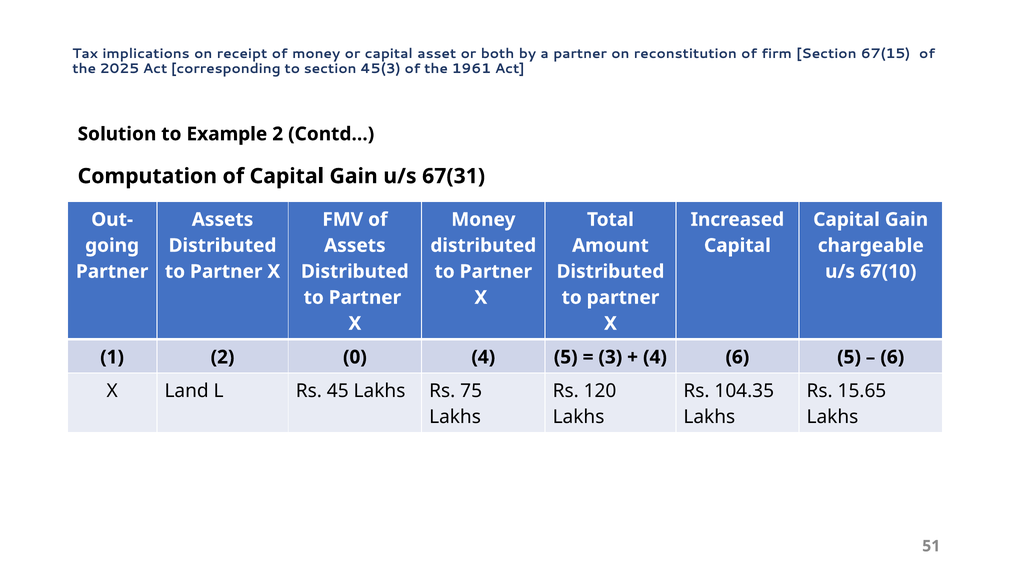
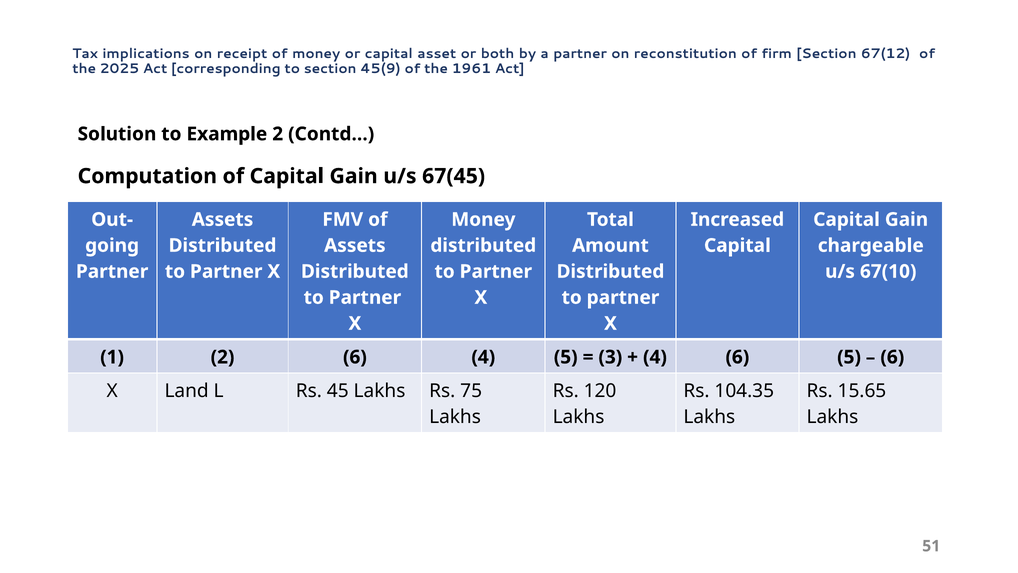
67(15: 67(15 -> 67(12
45(3: 45(3 -> 45(9
67(31: 67(31 -> 67(45
2 0: 0 -> 6
